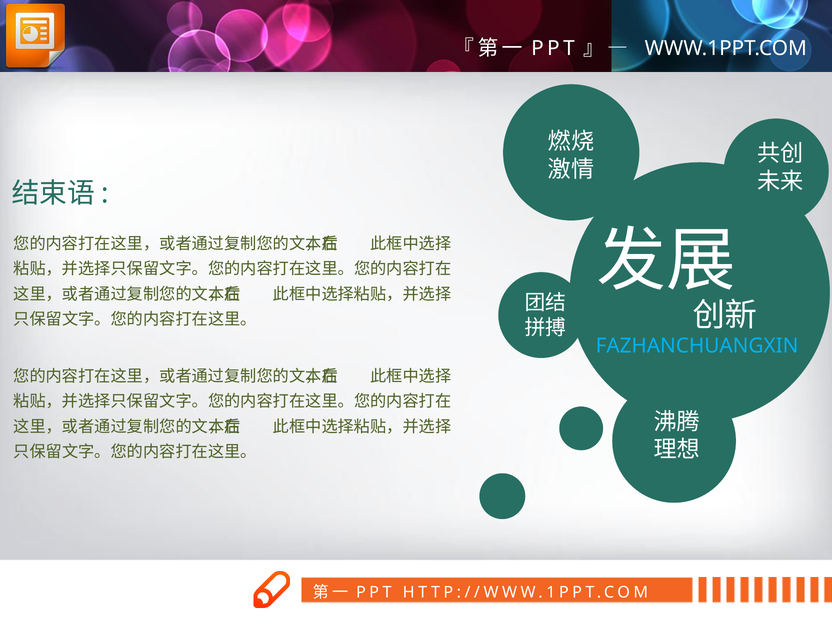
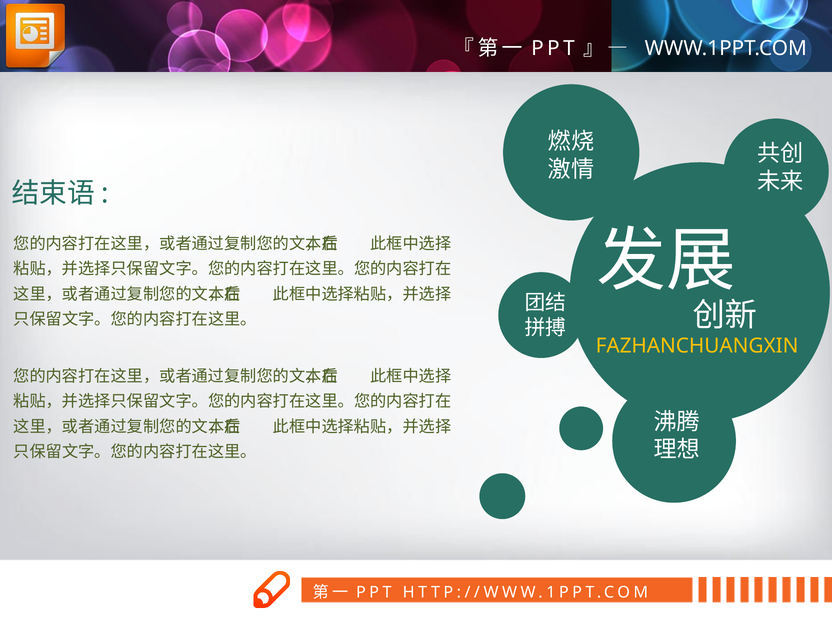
FAZHANCHUANGXIN colour: light blue -> yellow
